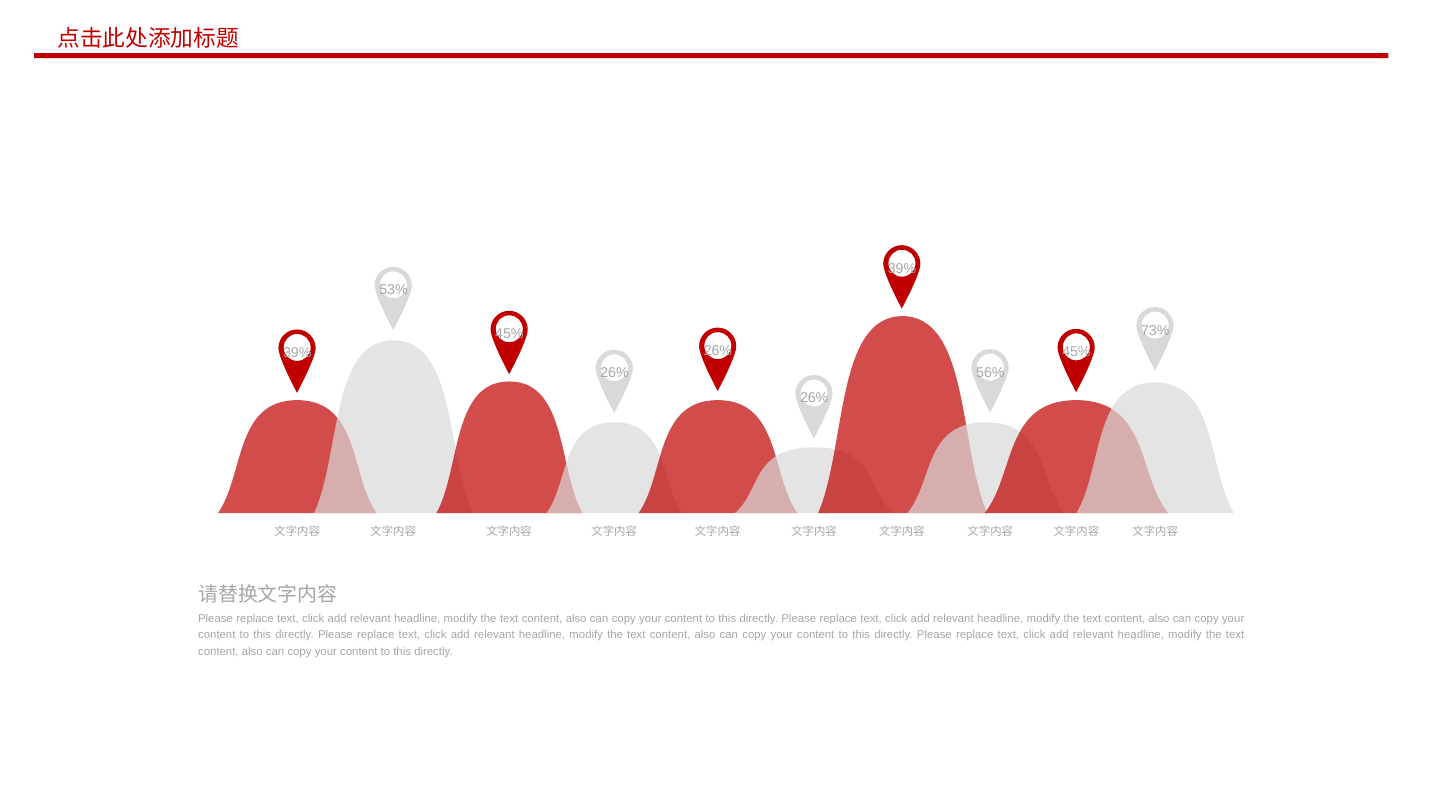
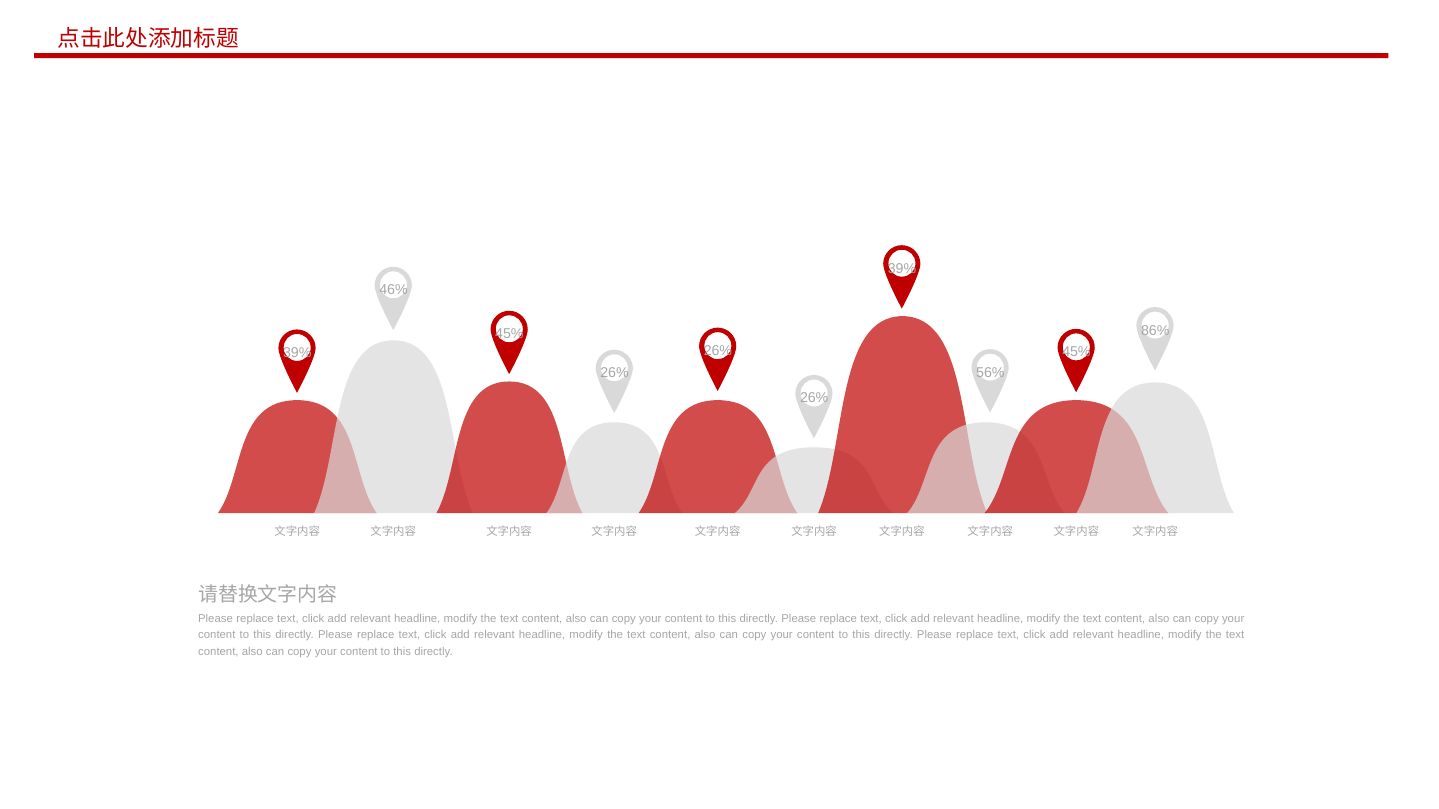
53%: 53% -> 46%
73%: 73% -> 86%
